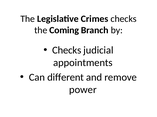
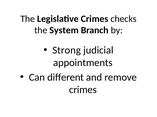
Coming: Coming -> System
Checks at (67, 50): Checks -> Strong
power at (83, 90): power -> crimes
